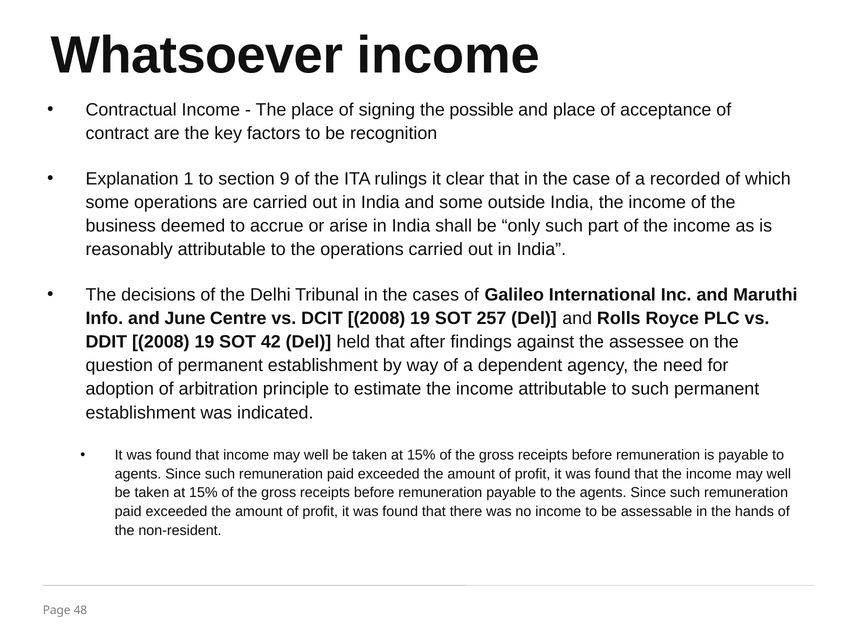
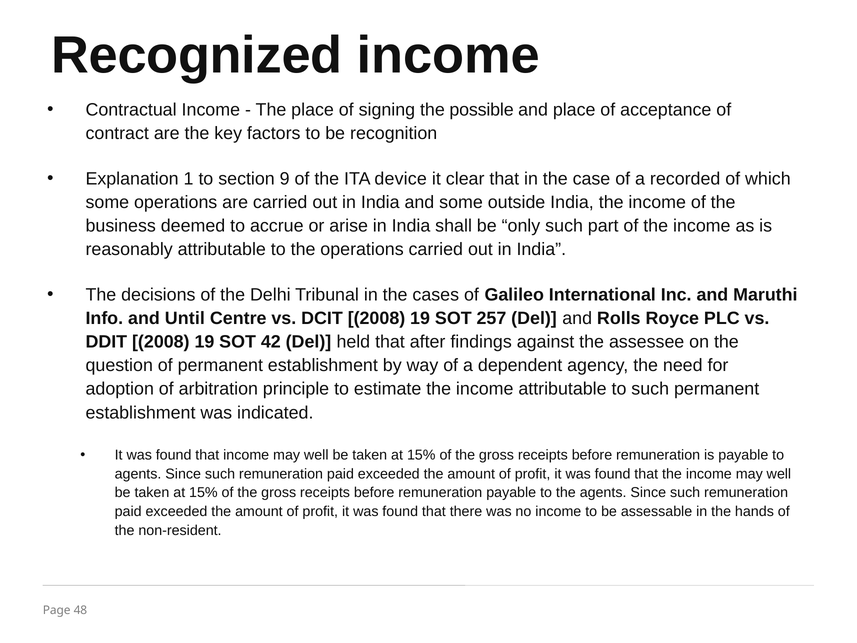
Whatsoever: Whatsoever -> Recognized
rulings: rulings -> device
June: June -> Until
